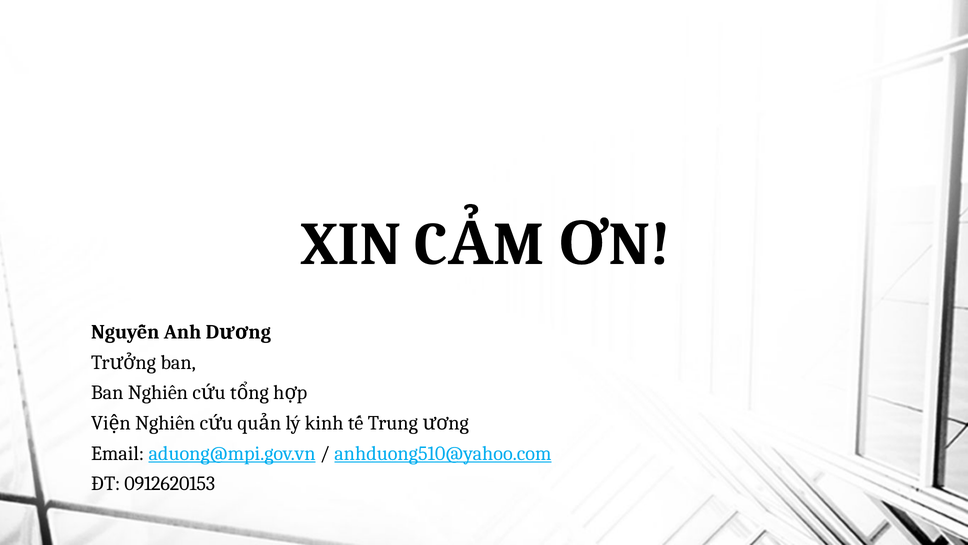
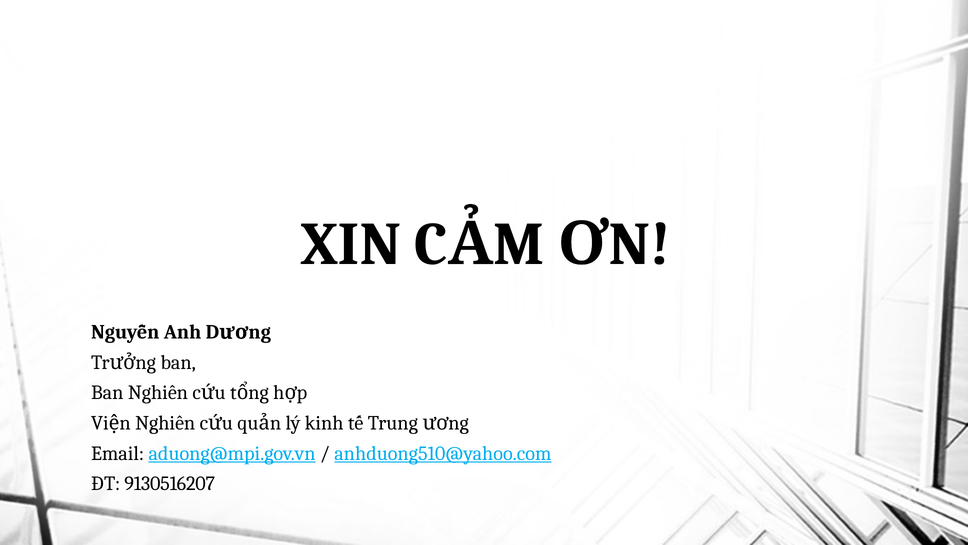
0912620153: 0912620153 -> 9130516207
